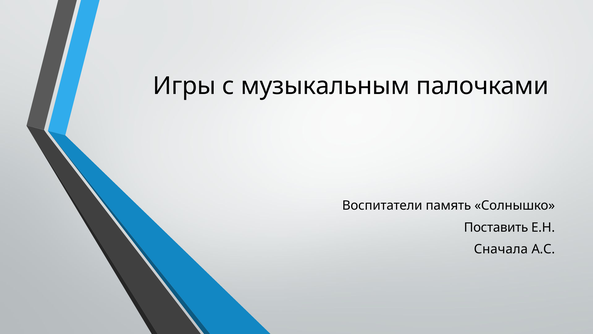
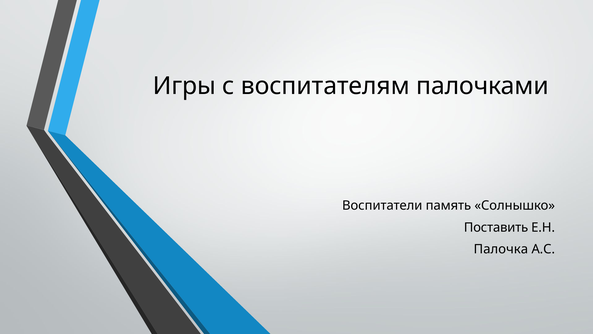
музыкальным: музыкальным -> воспитателям
Сначала: Сначала -> Палочка
